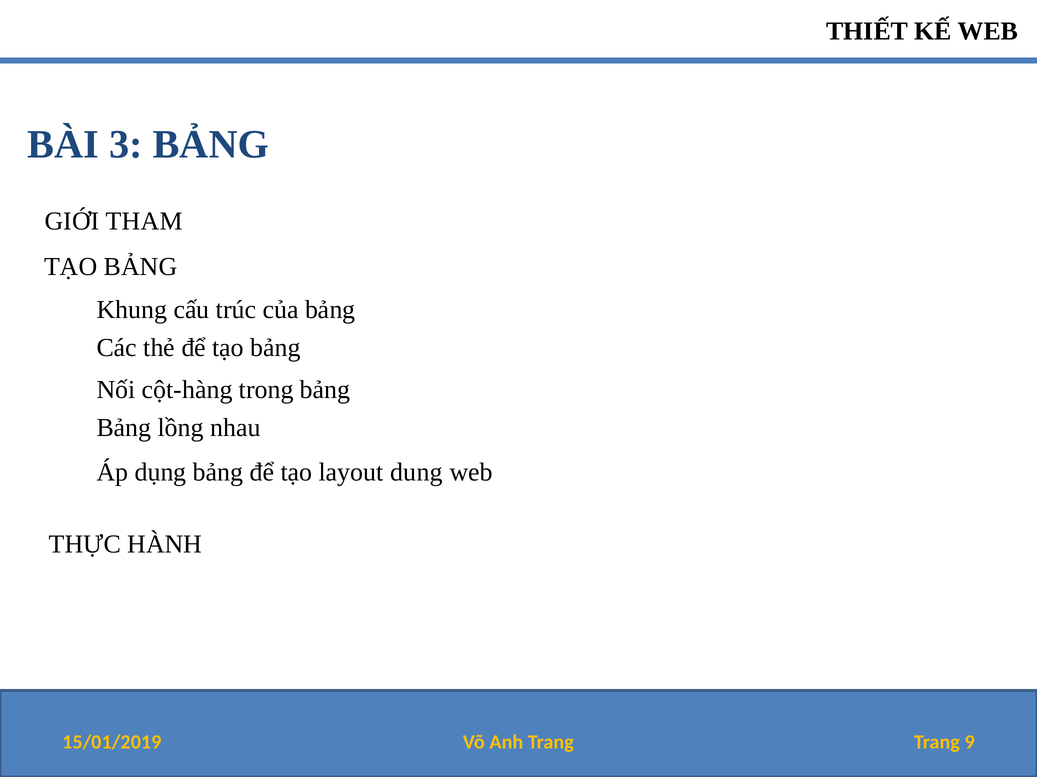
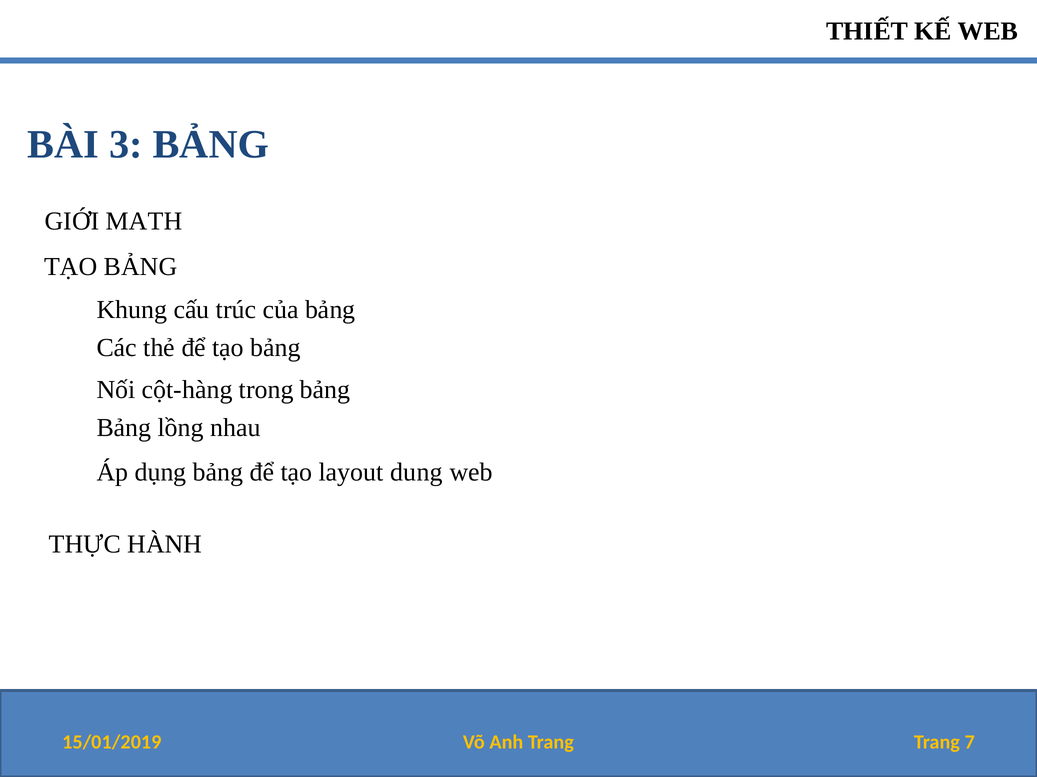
THAM: THAM -> MATH
9: 9 -> 7
